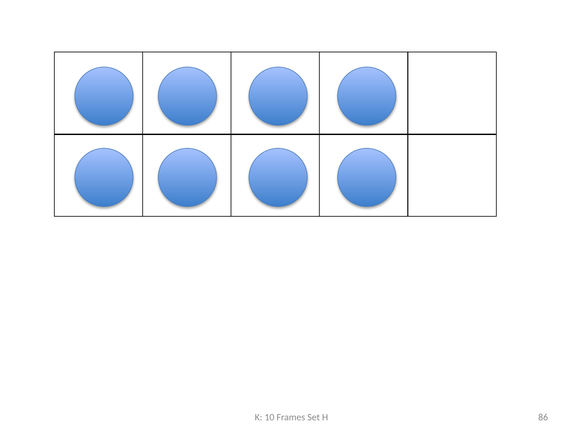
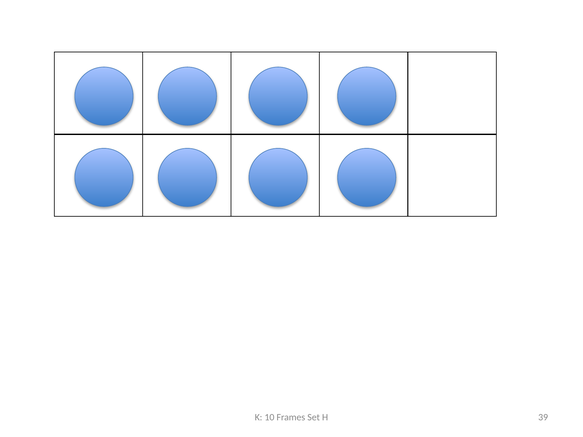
86: 86 -> 39
